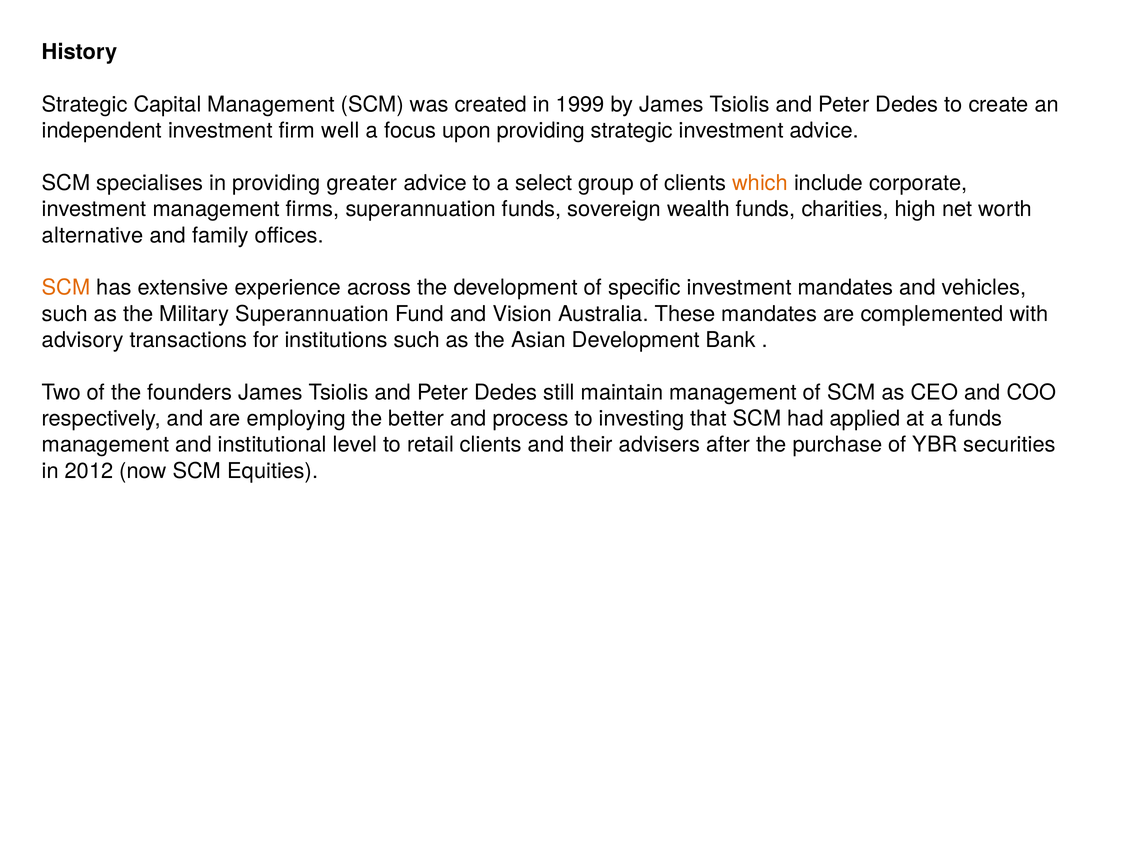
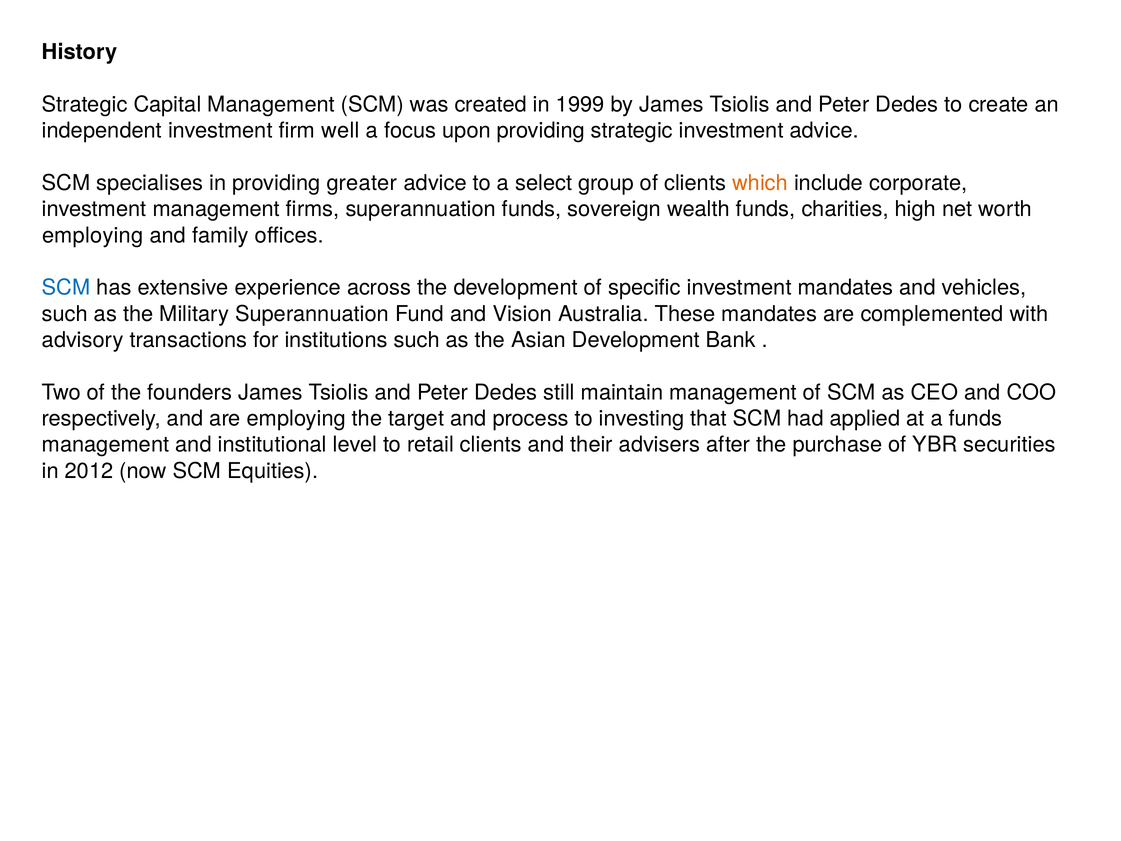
alternative at (93, 235): alternative -> employing
SCM at (66, 288) colour: orange -> blue
better: better -> target
